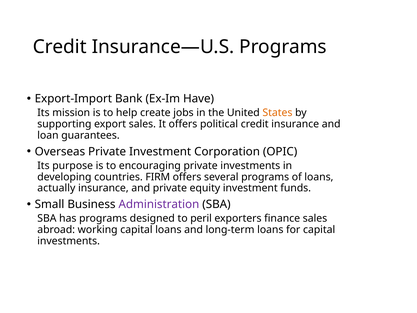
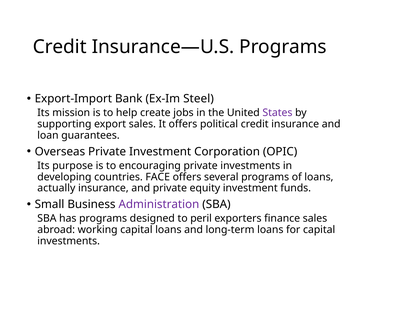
Have: Have -> Steel
States colour: orange -> purple
FIRM: FIRM -> FACE
